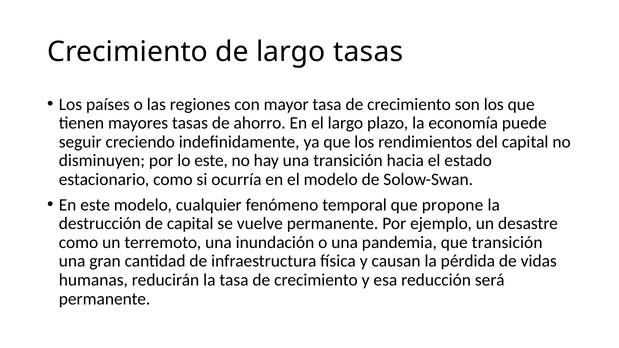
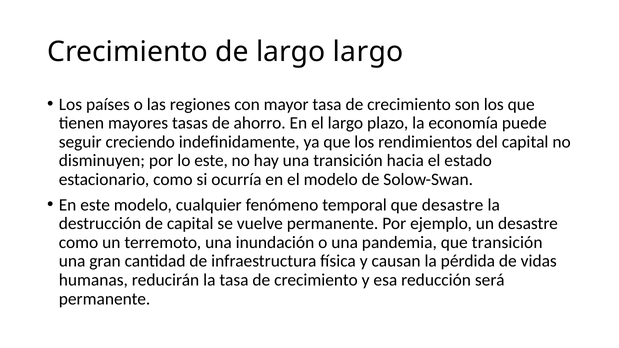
largo tasas: tasas -> largo
que propone: propone -> desastre
